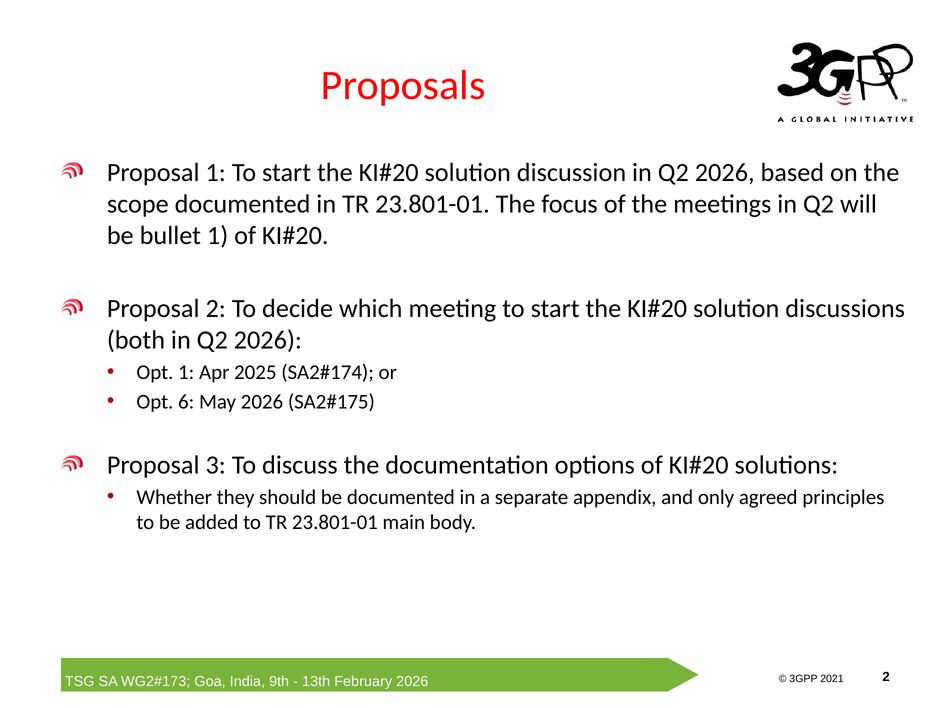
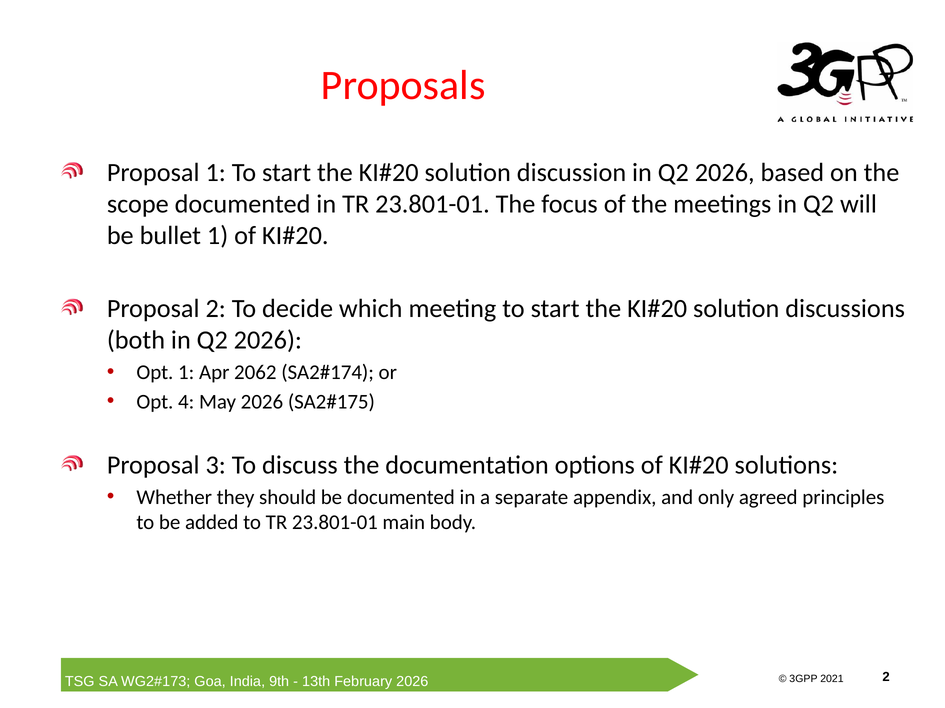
2025: 2025 -> 2062
6: 6 -> 4
